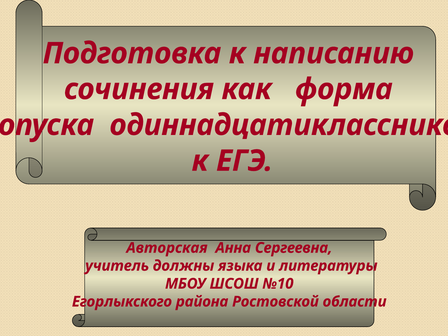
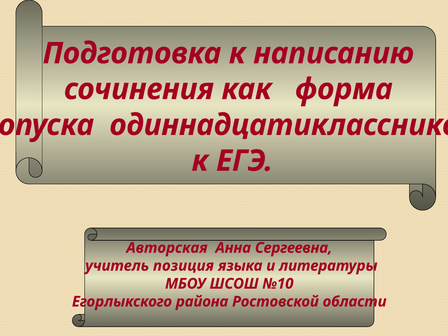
должны: должны -> позиция
